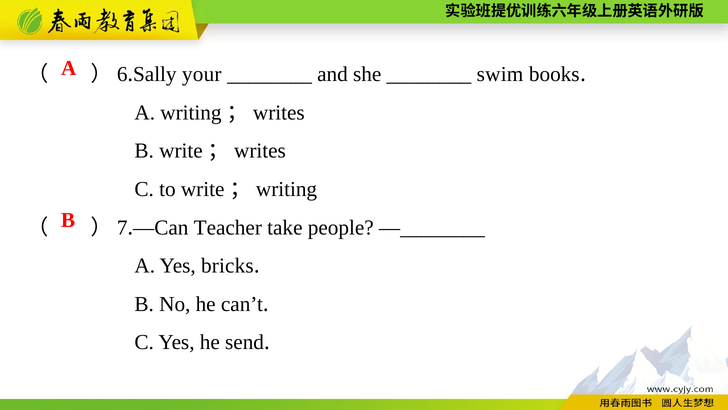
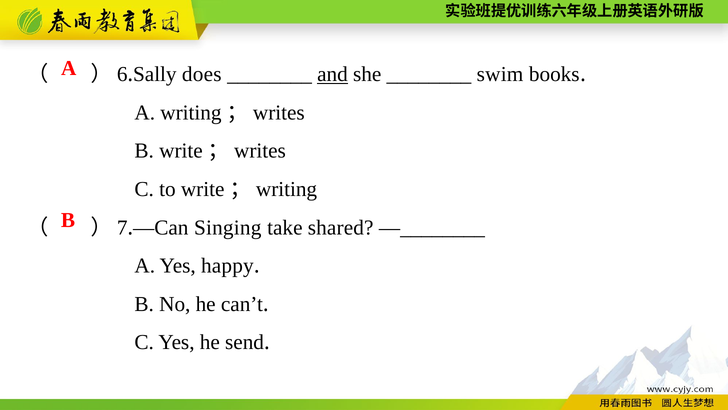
your: your -> does
and underline: none -> present
Teacher: Teacher -> Singing
people: people -> shared
bricks: bricks -> happy
